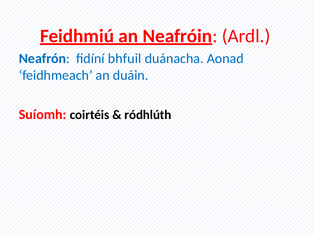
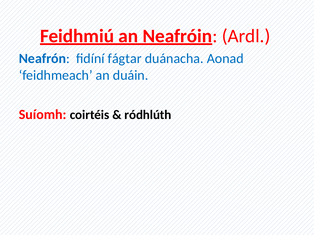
bhfuil: bhfuil -> fágtar
